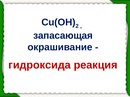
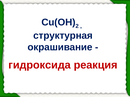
запасающая: запасающая -> структурная
